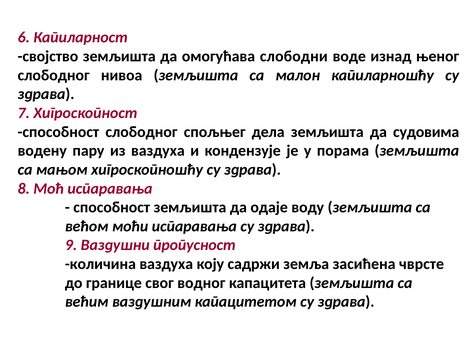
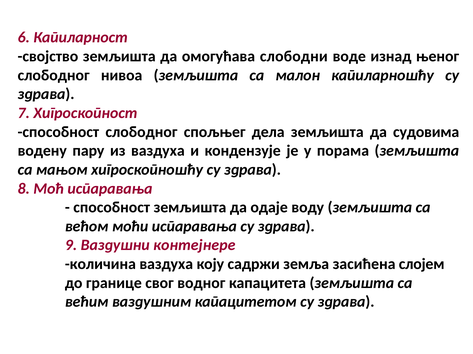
пропусност: пропусност -> контејнере
чврсте: чврсте -> слојем
